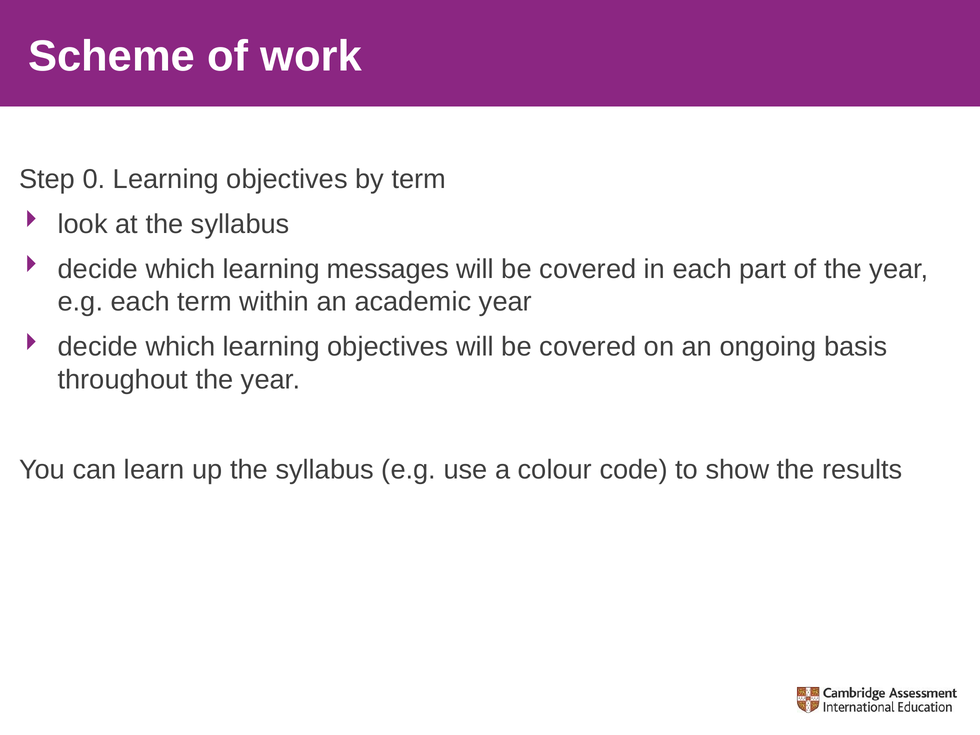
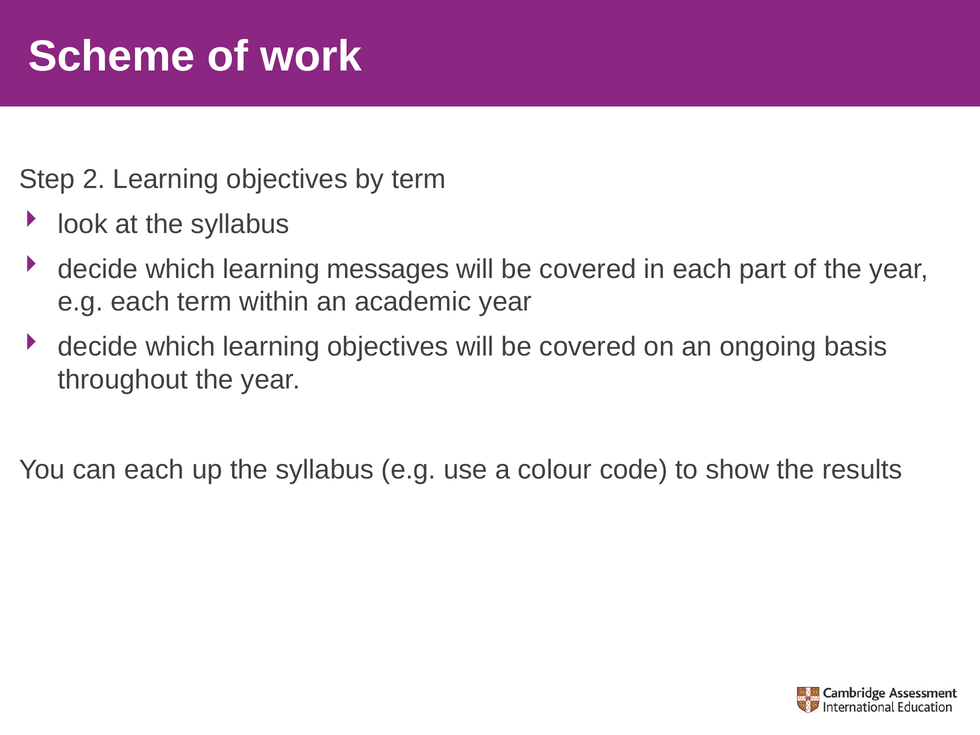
0: 0 -> 2
can learn: learn -> each
